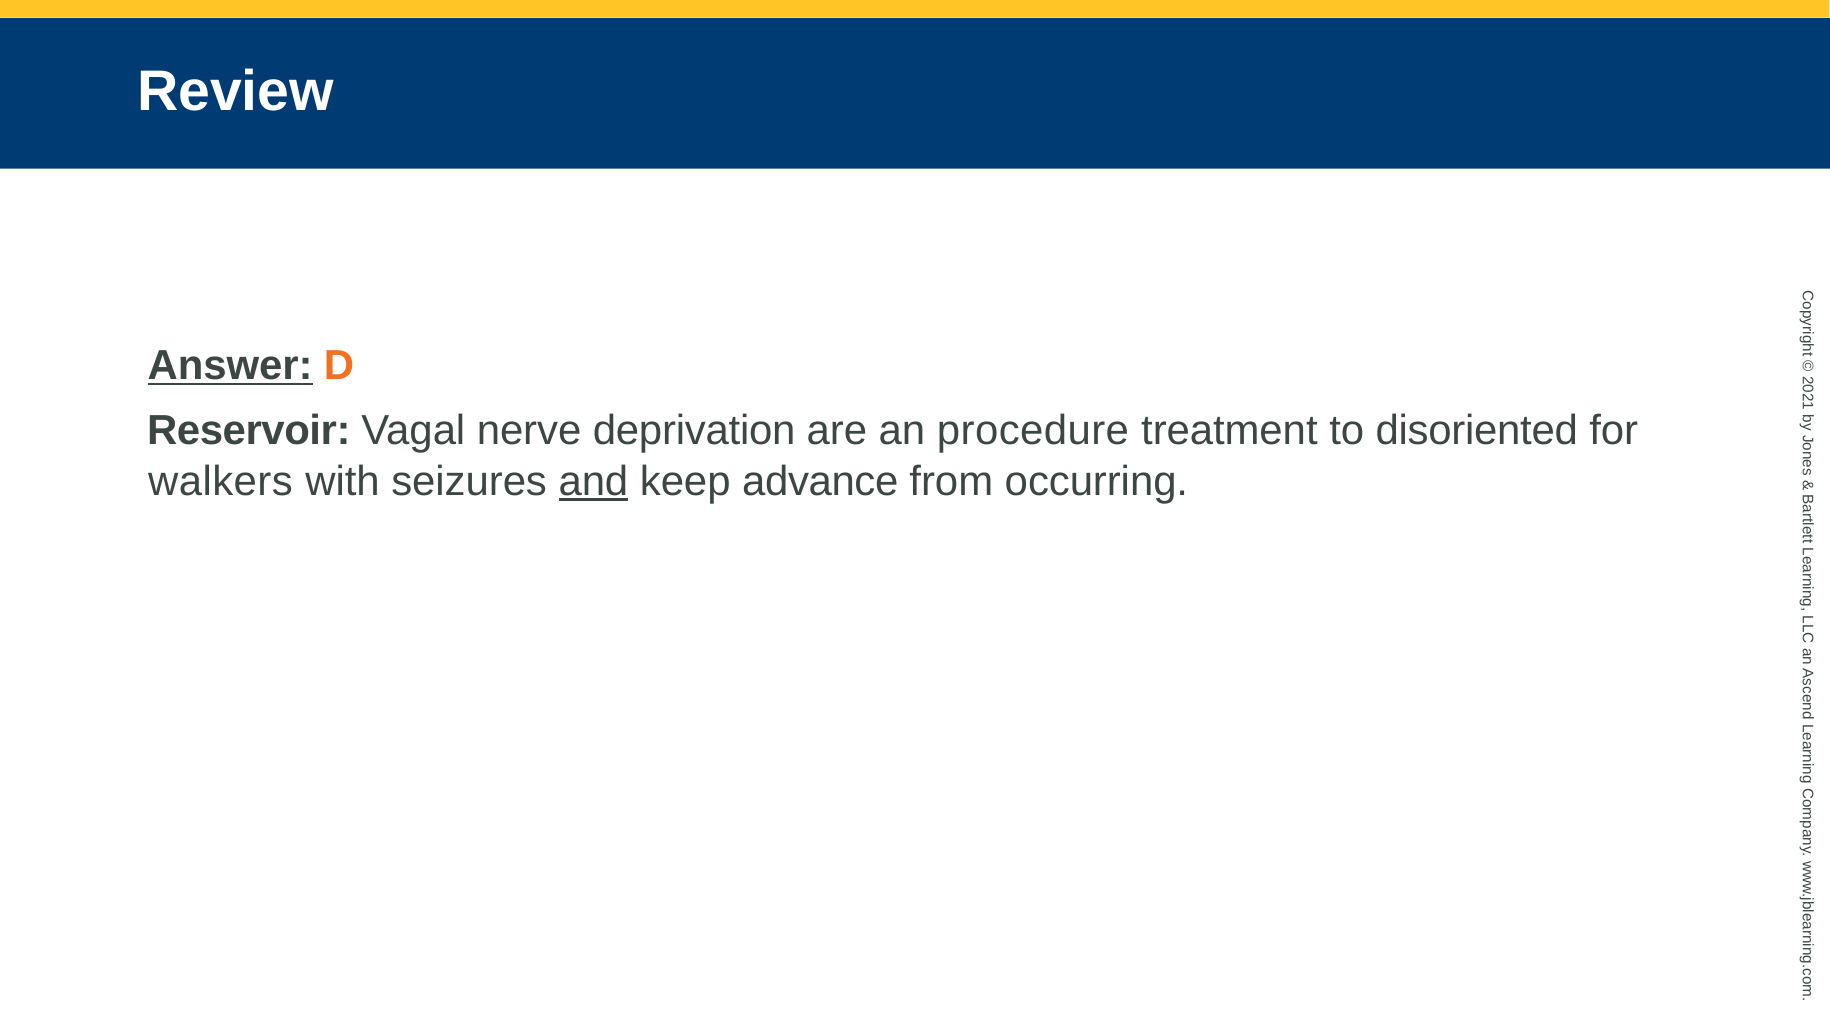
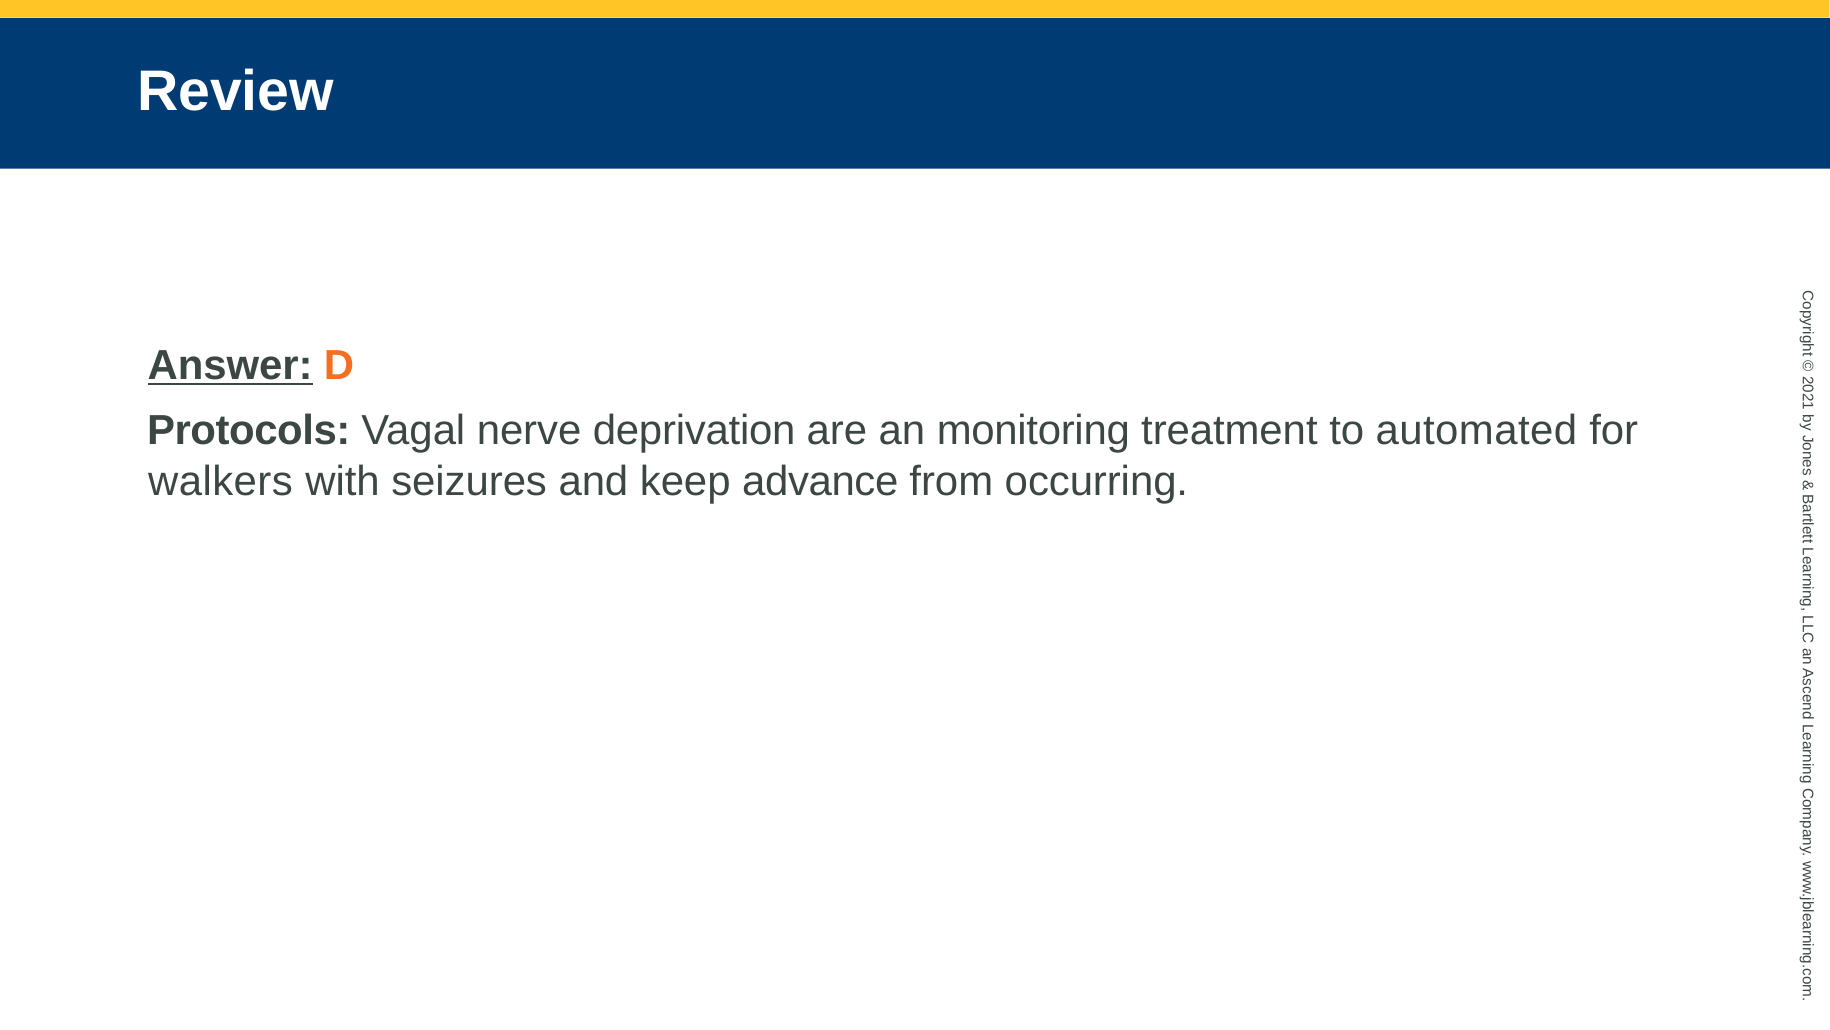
Reservoir: Reservoir -> Protocols
procedure: procedure -> monitoring
disoriented: disoriented -> automated
and underline: present -> none
